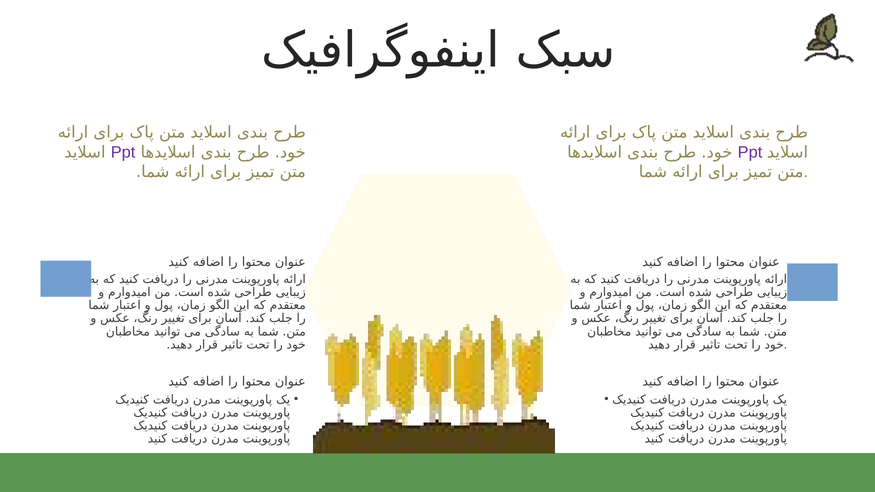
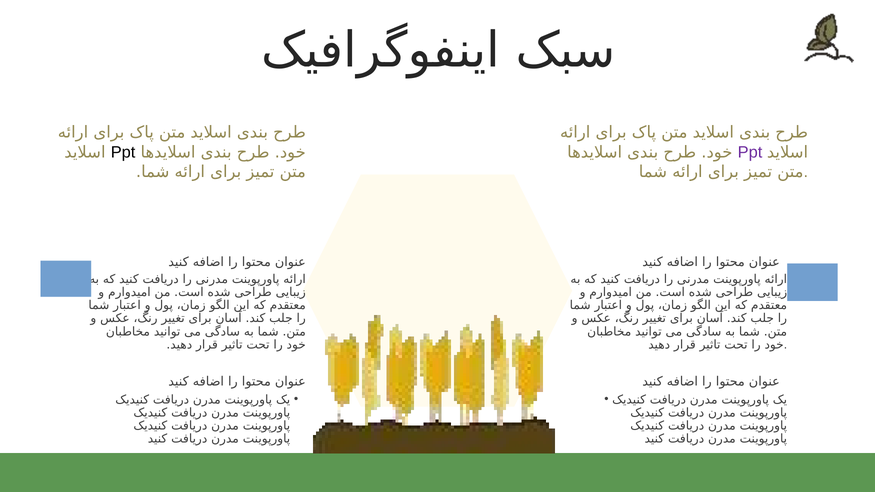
Ppt at (123, 152) colour: purple -> black
